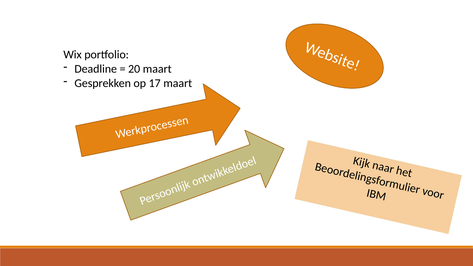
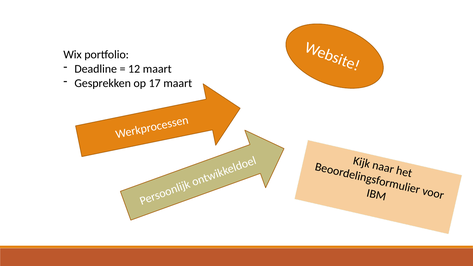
20: 20 -> 12
